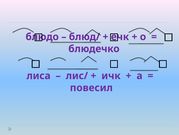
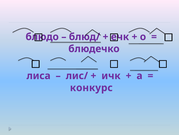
повесил: повесил -> конкурс
